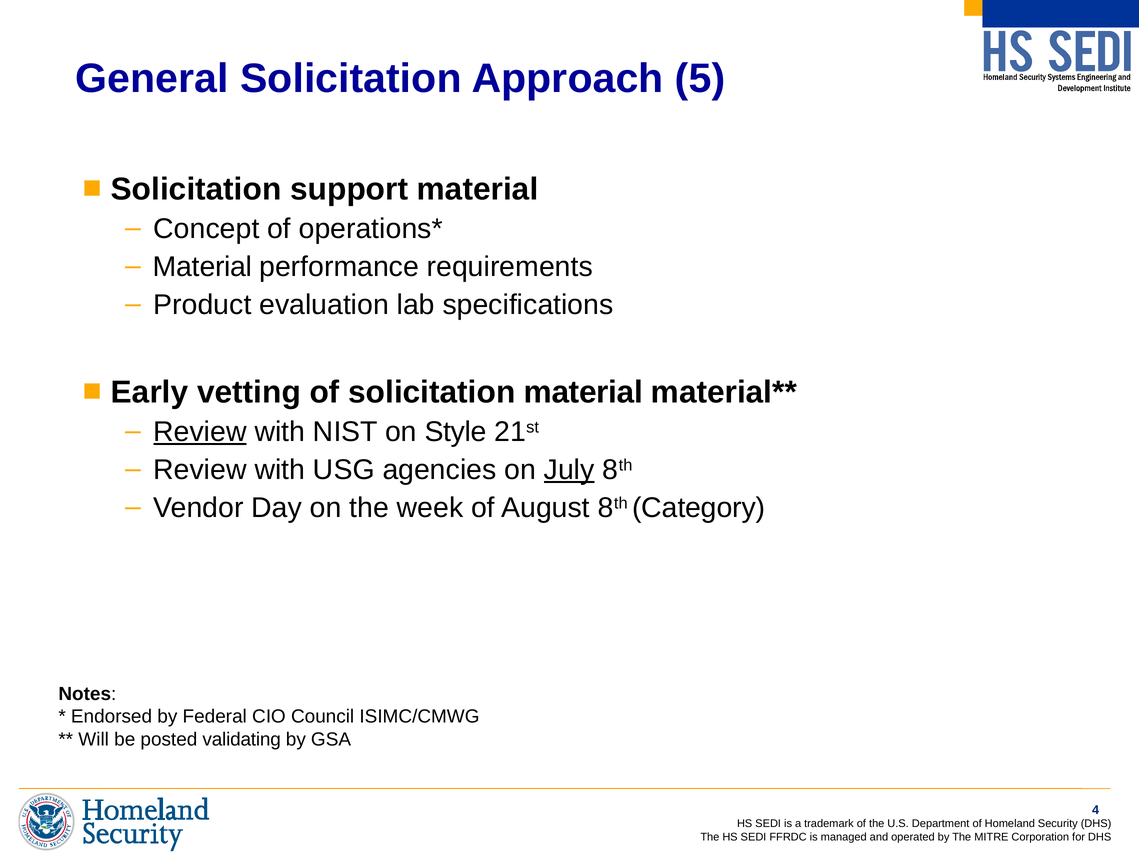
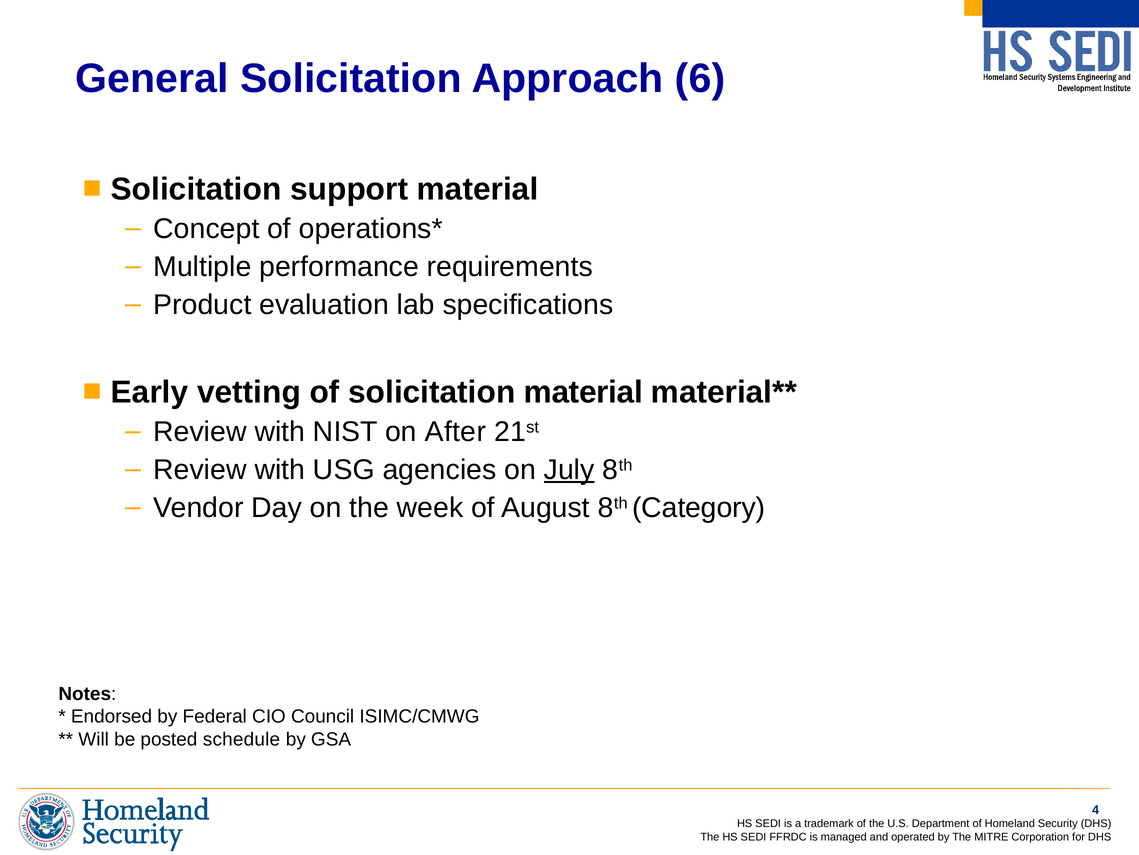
5: 5 -> 6
Material at (203, 267): Material -> Multiple
Review at (200, 431) underline: present -> none
Style: Style -> After
validating: validating -> schedule
